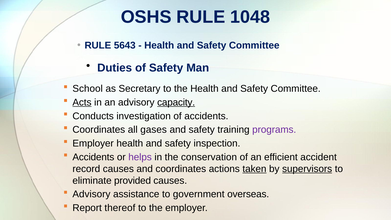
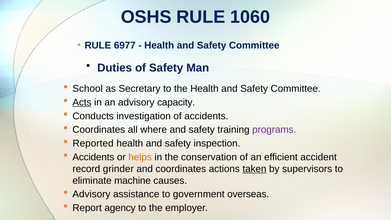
1048: 1048 -> 1060
5643: 5643 -> 6977
capacity underline: present -> none
gases: gases -> where
Employer at (93, 143): Employer -> Reported
helps colour: purple -> orange
record causes: causes -> grinder
supervisors underline: present -> none
provided: provided -> machine
thereof: thereof -> agency
